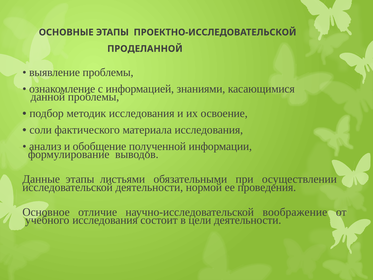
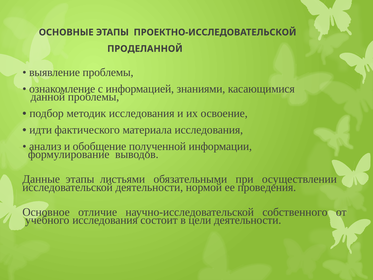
соли: соли -> идти
воображение: воображение -> собственного
